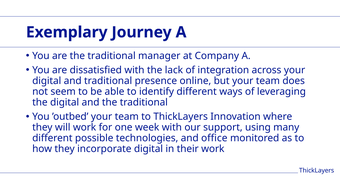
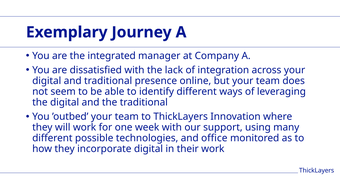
are the traditional: traditional -> integrated
